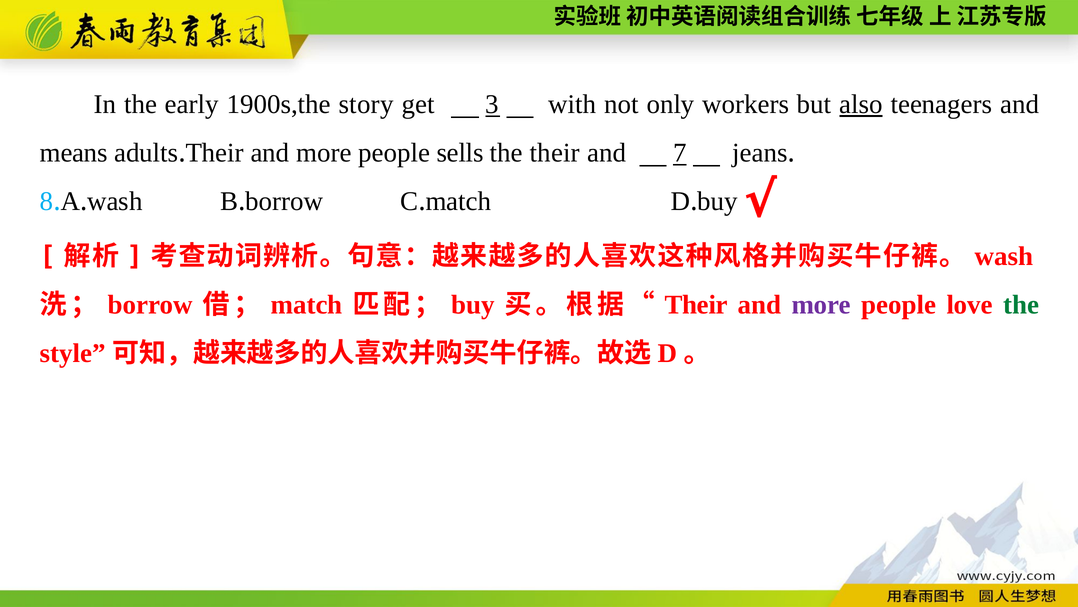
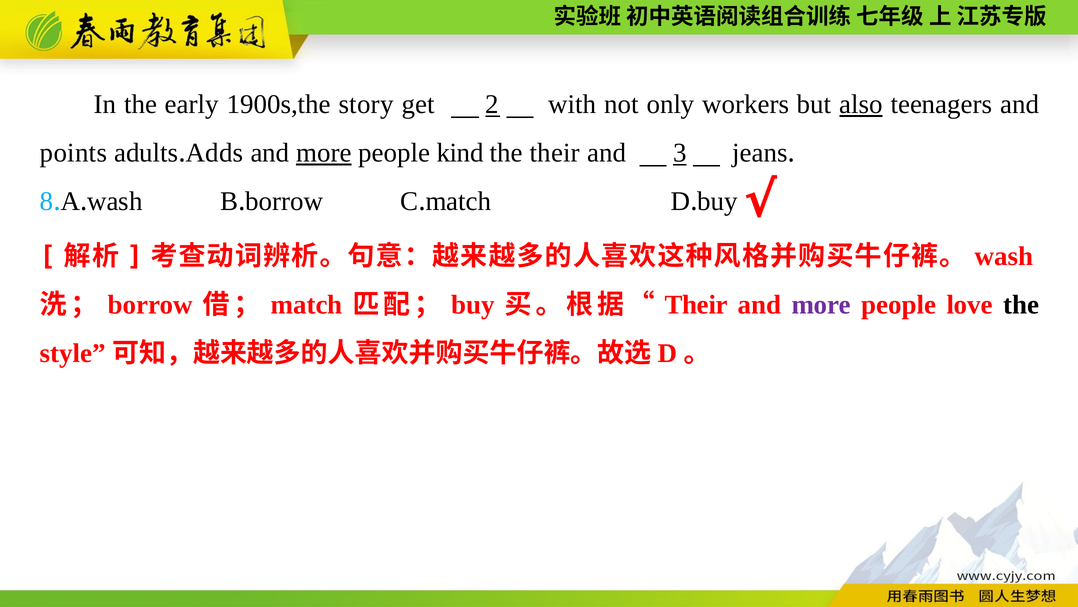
3: 3 -> 2
means: means -> points
Their at (215, 153): Their -> Adds
more at (324, 153) underline: none -> present
sells: sells -> kind
7: 7 -> 3
the at (1021, 305) colour: green -> black
